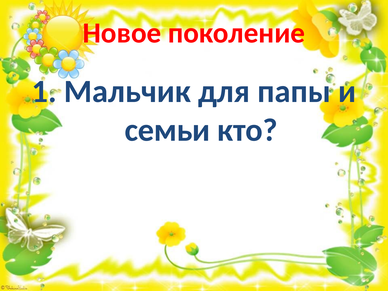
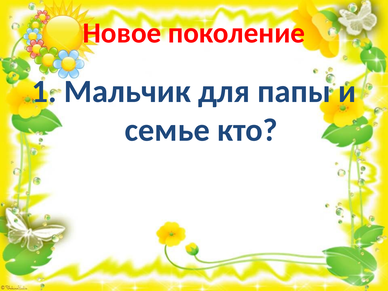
семьи: семьи -> семье
